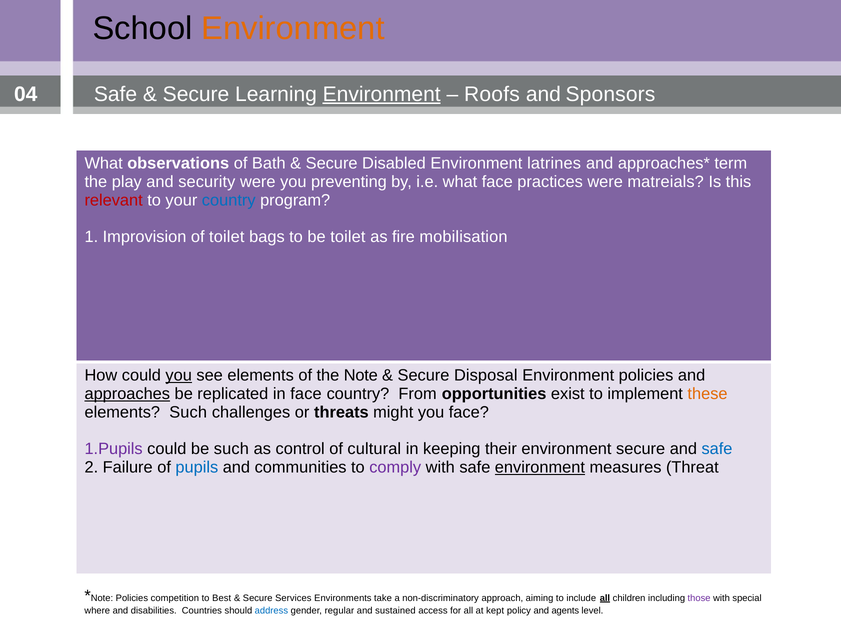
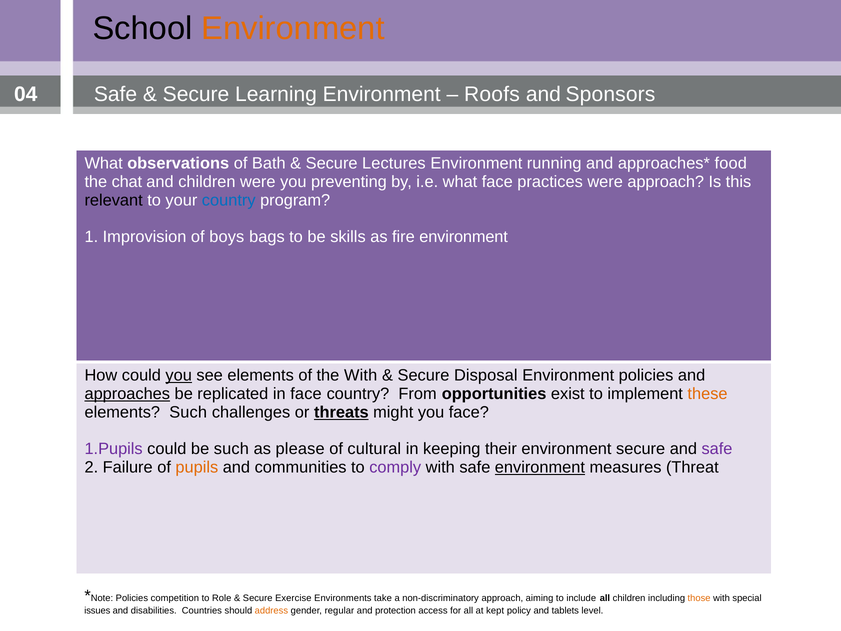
Environment at (382, 94) underline: present -> none
Disabled: Disabled -> Lectures
latrines: latrines -> running
term: term -> food
play: play -> chat
and security: security -> children
were matreials: matreials -> approach
relevant colour: red -> black
of toilet: toilet -> boys
be toilet: toilet -> skills
fire mobilisation: mobilisation -> environment
the Note: Note -> With
threats underline: none -> present
control: control -> please
safe at (717, 449) colour: blue -> purple
pupils colour: blue -> orange
Best: Best -> Role
Services: Services -> Exercise
all at (605, 598) underline: present -> none
those colour: purple -> orange
where: where -> issues
address colour: blue -> orange
sustained: sustained -> protection
agents: agents -> tablets
